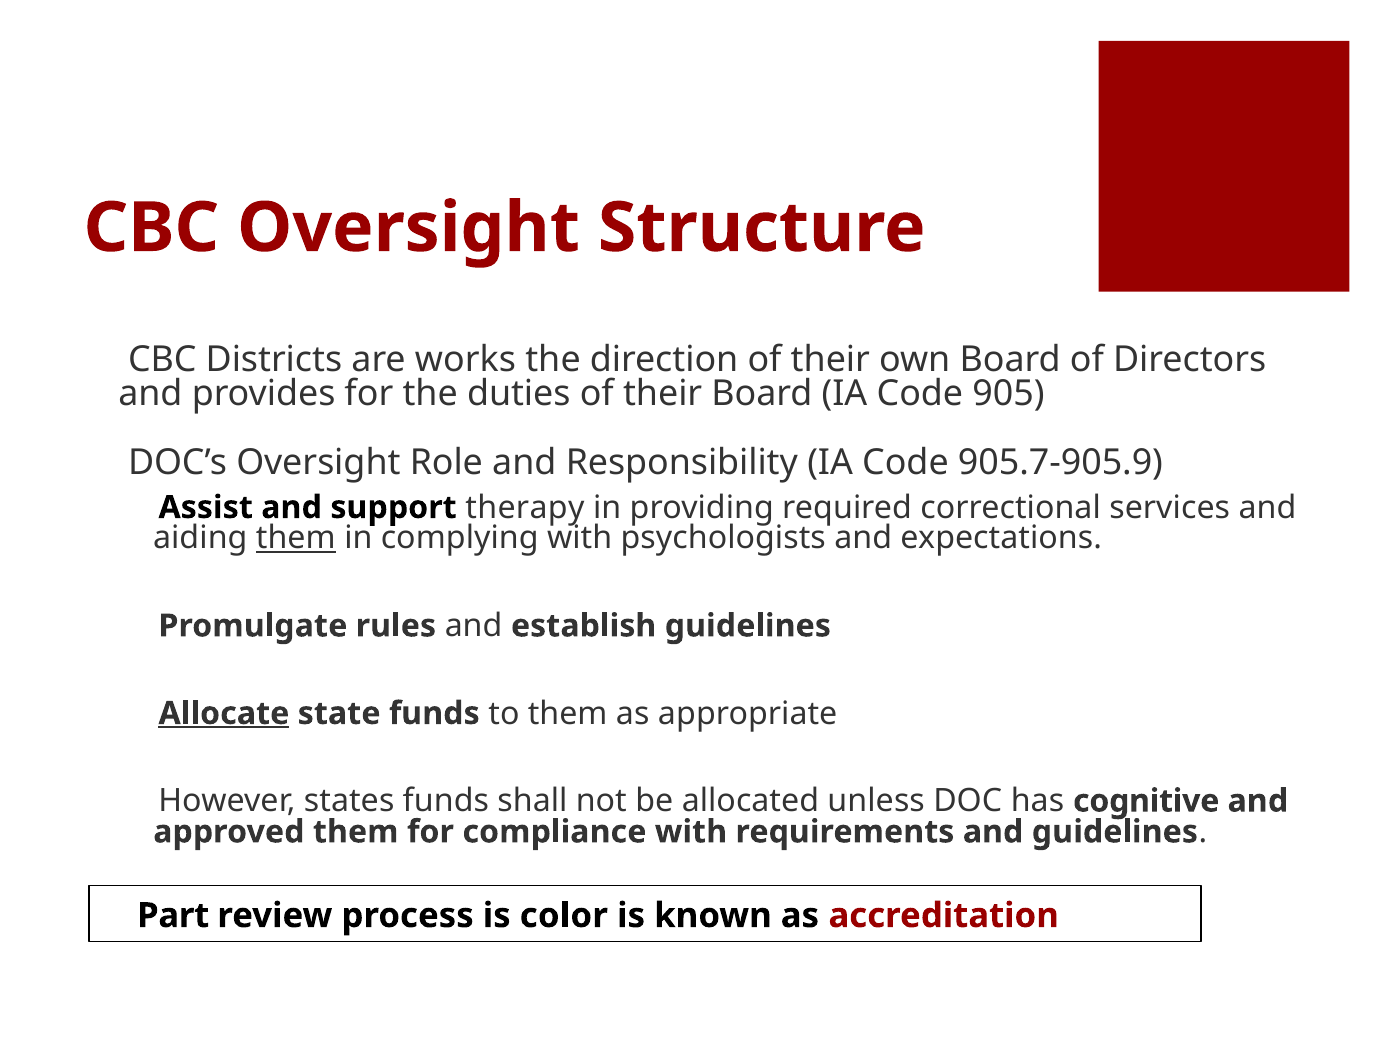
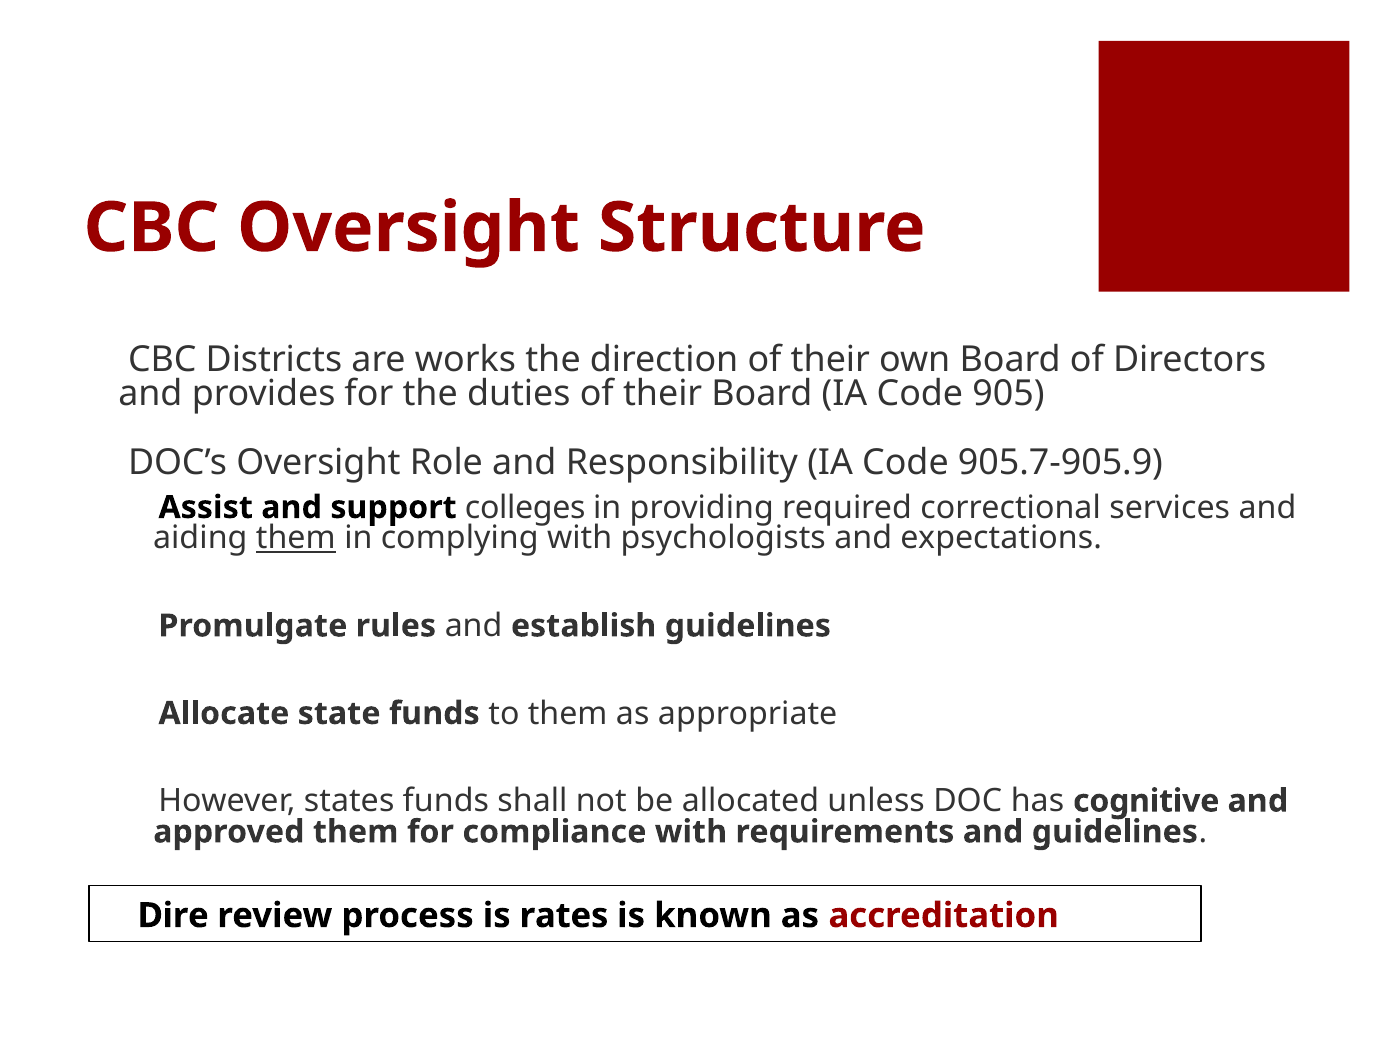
therapy: therapy -> colleges
Allocate underline: present -> none
Part: Part -> Dire
color: color -> rates
